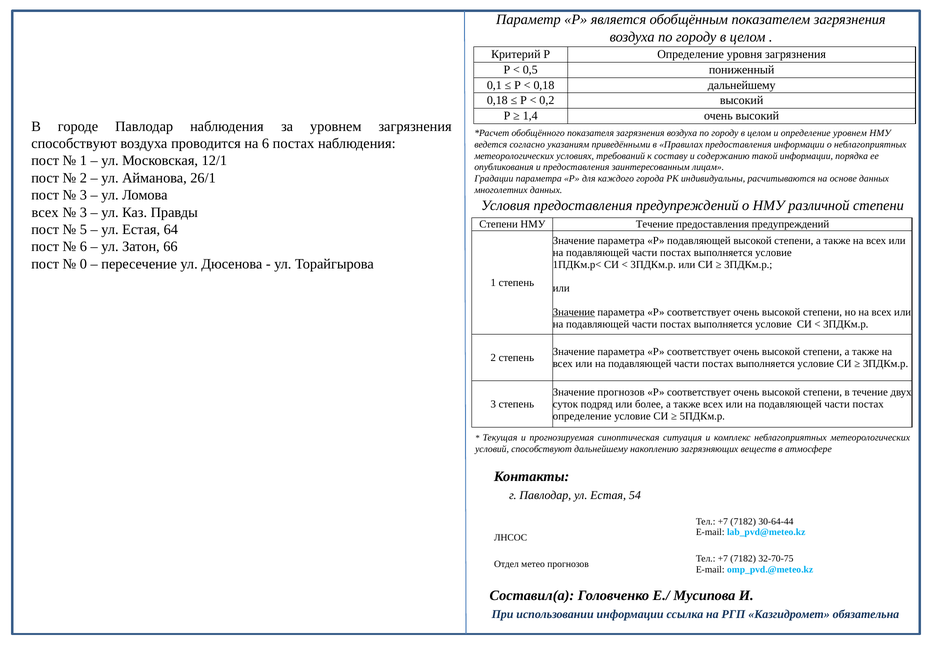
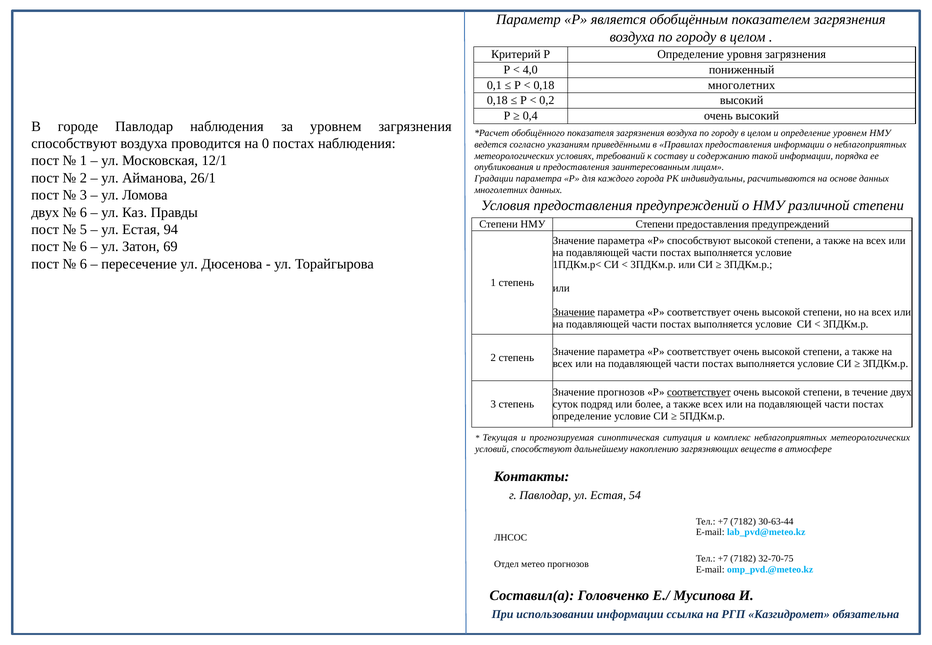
0,5: 0,5 -> 4,0
0,18 дальнейшему: дальнейшему -> многолетних
1,4: 1,4 -> 0,4
на 6: 6 -> 0
всех at (45, 212): всех -> двух
3 at (83, 212): 3 -> 6
НМУ Течение: Течение -> Степени
64: 64 -> 94
Р подавляющей: подавляющей -> способствуют
66: 66 -> 69
0 at (83, 264): 0 -> 6
соответствует at (699, 392) underline: none -> present
30-64-44: 30-64-44 -> 30-63-44
